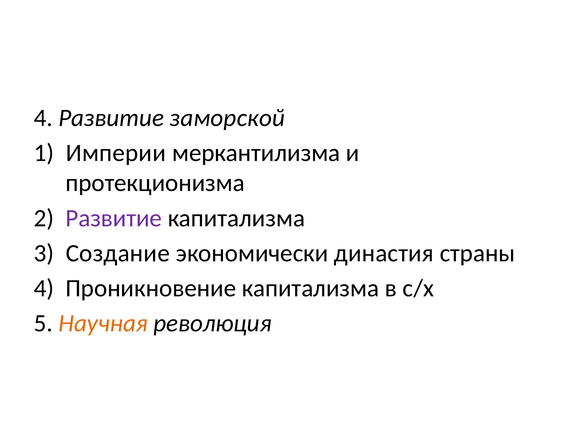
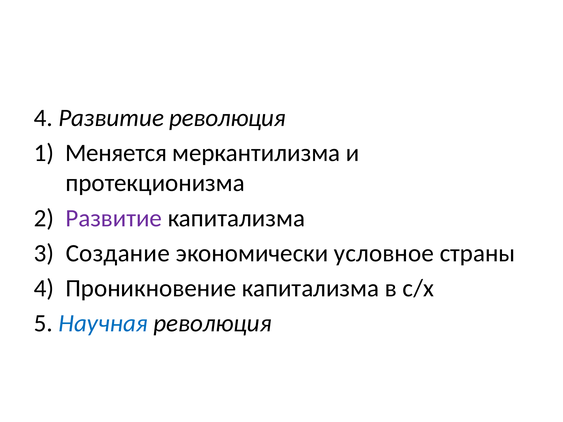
Развитие заморской: заморской -> революция
Империи: Империи -> Меняется
династия: династия -> условное
Научная colour: orange -> blue
